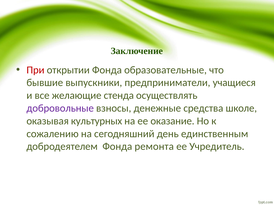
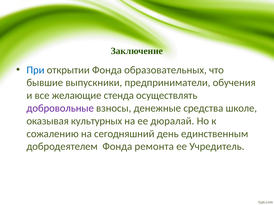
При colour: red -> blue
образовательные: образовательные -> образовательных
учащиеся: учащиеся -> обучения
оказание: оказание -> дюралай
